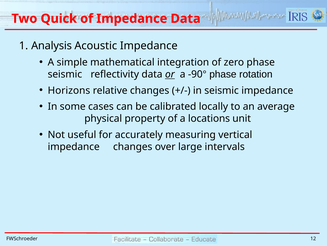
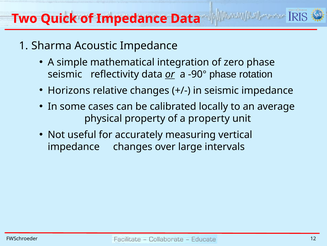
Analysis: Analysis -> Sharma
a locations: locations -> property
